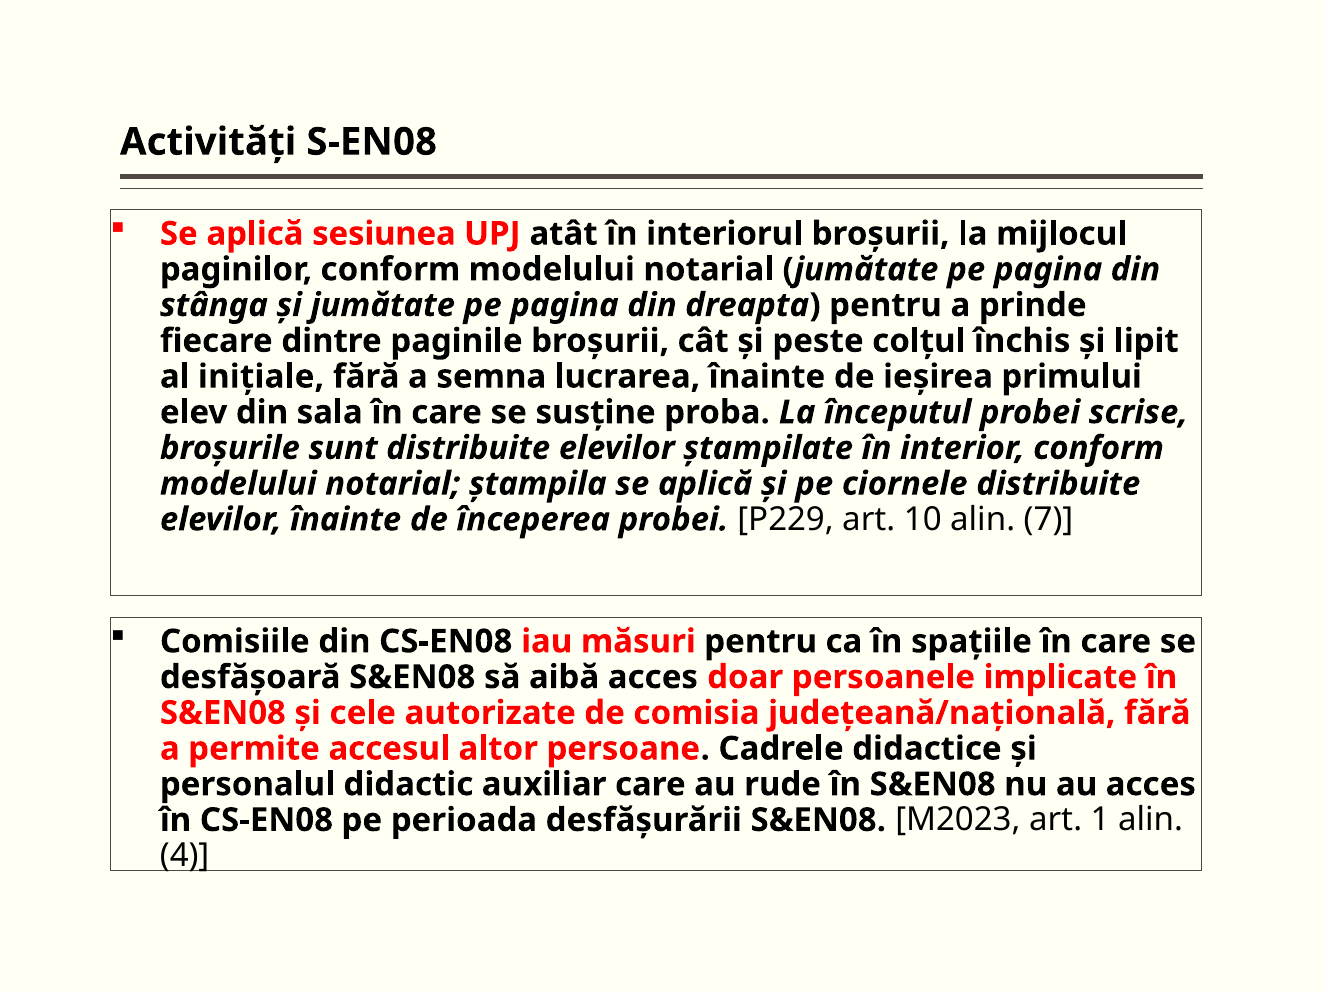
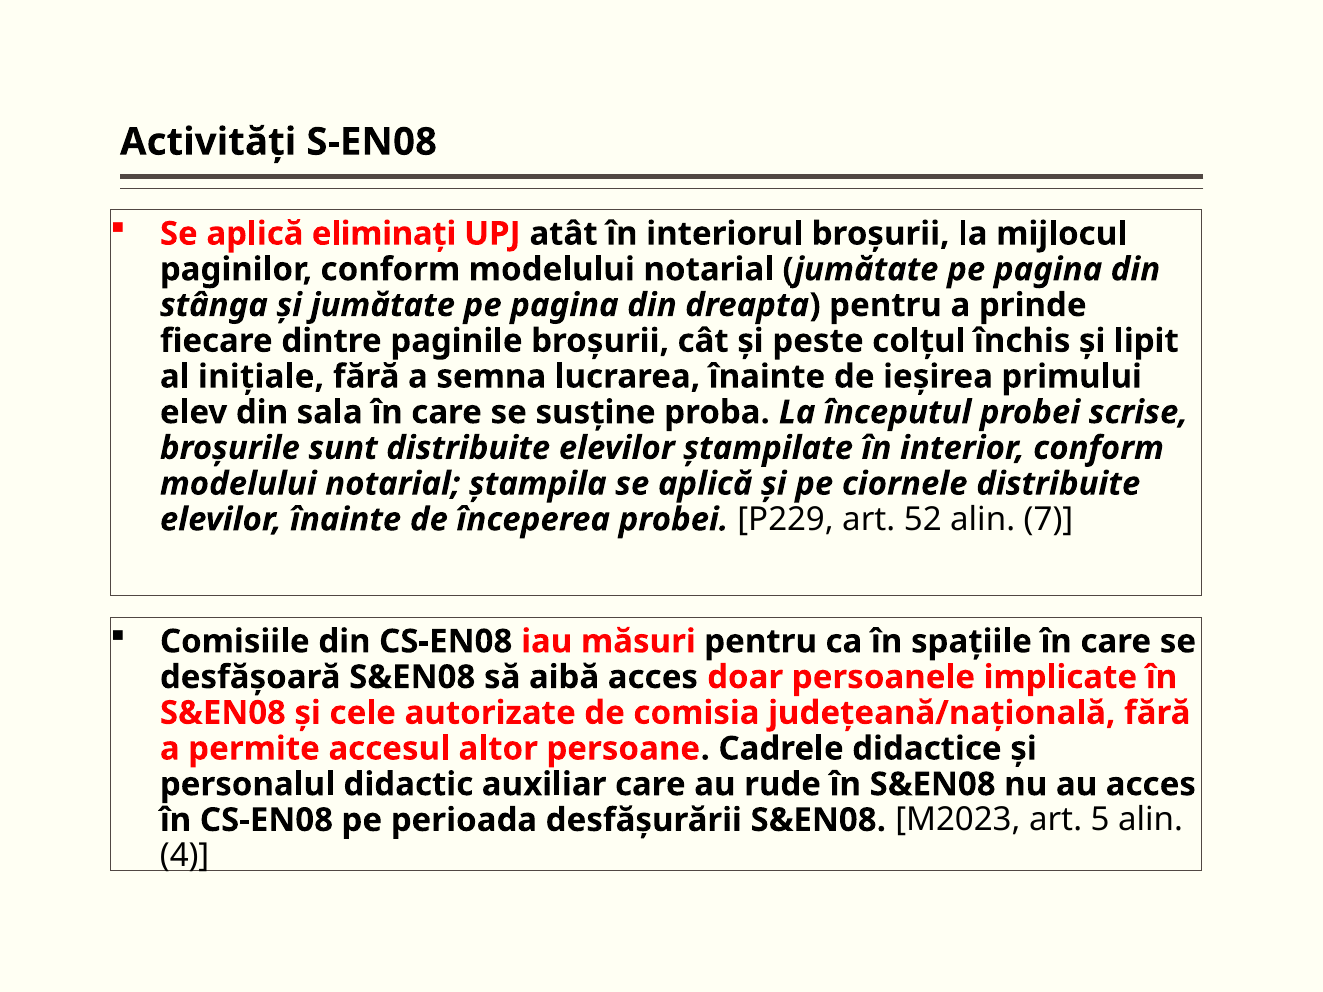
sesiunea: sesiunea -> eliminaţi
10: 10 -> 52
1: 1 -> 5
